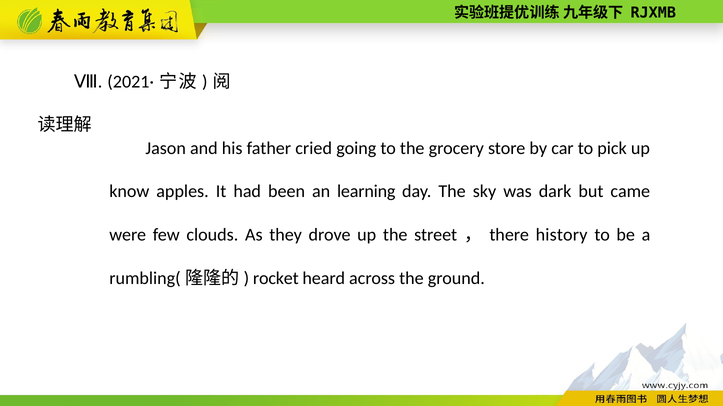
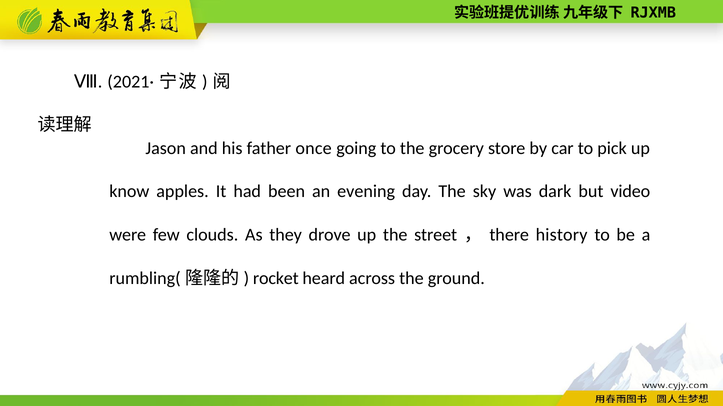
cried: cried -> once
learning: learning -> evening
came: came -> video
